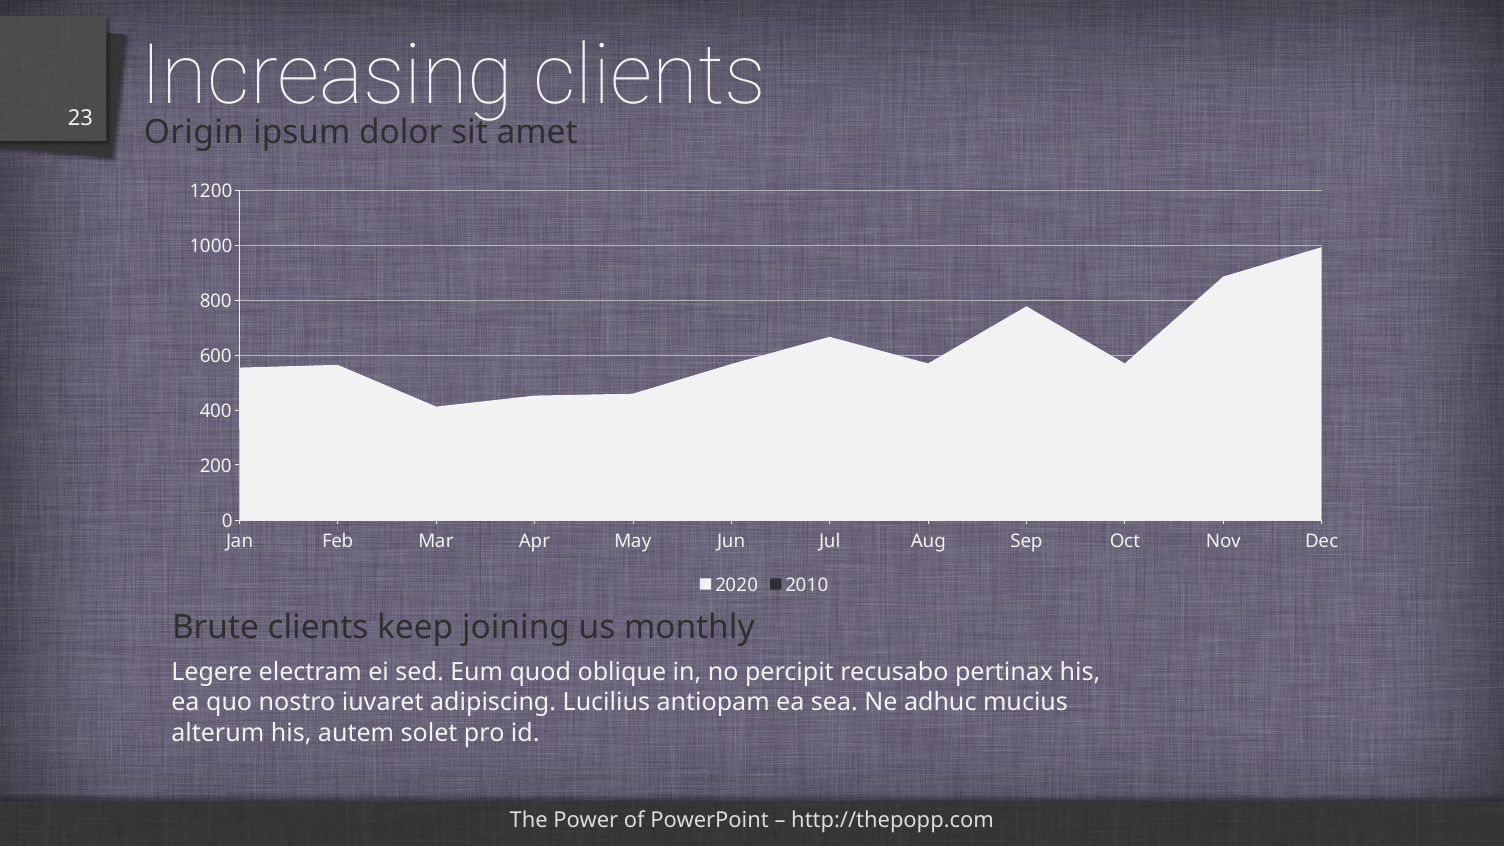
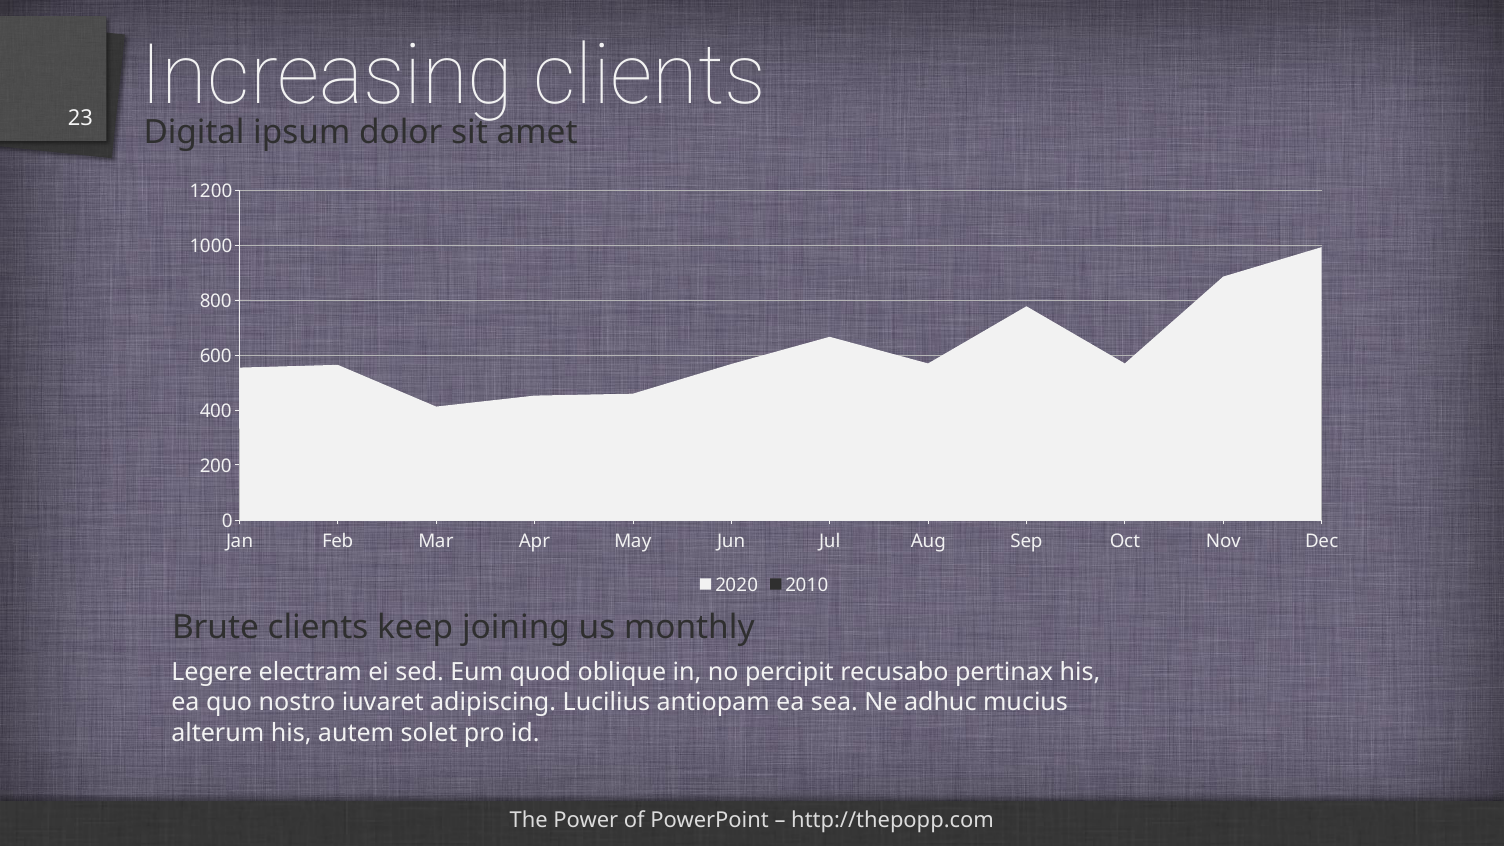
Origin: Origin -> Digital
